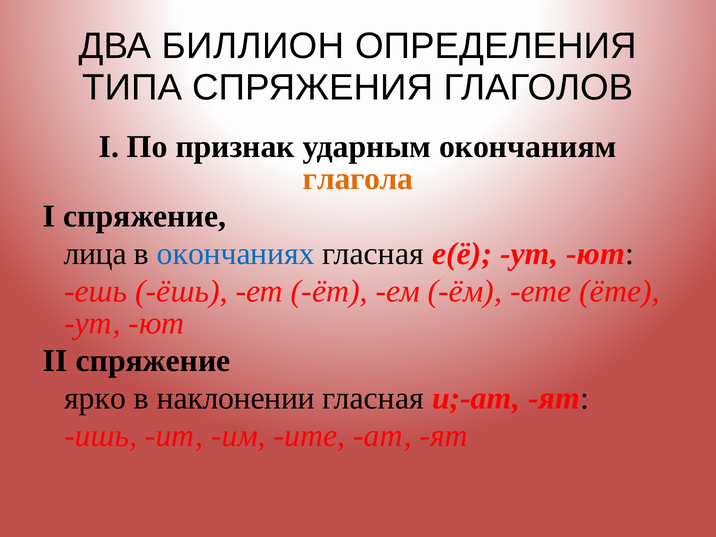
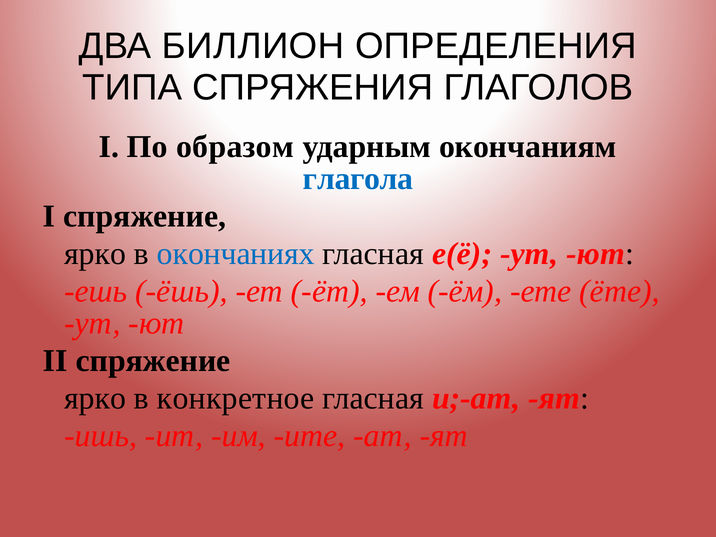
признак: признак -> образом
глагола colour: orange -> blue
лица at (95, 254): лица -> ярко
наклонении: наклонении -> конкретное
